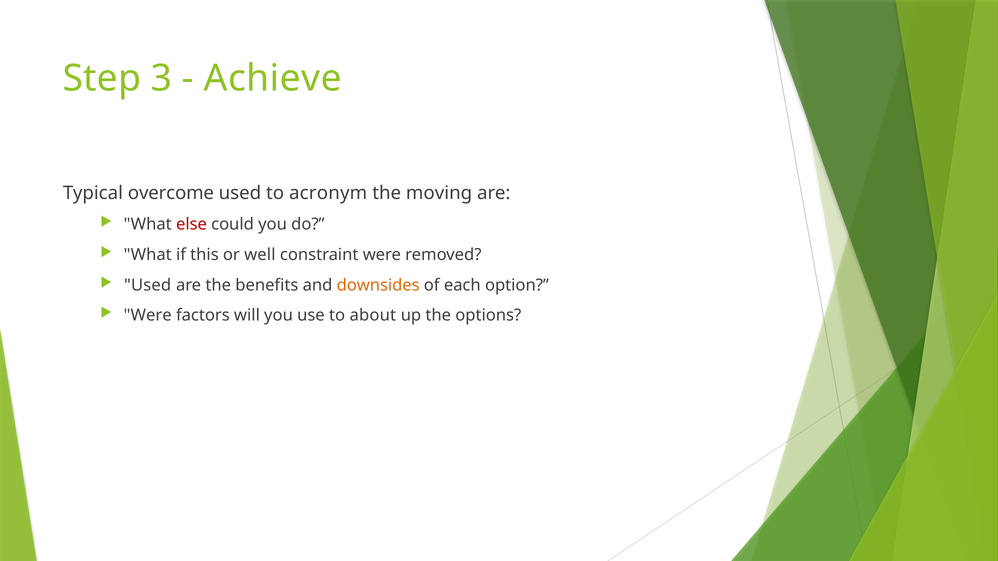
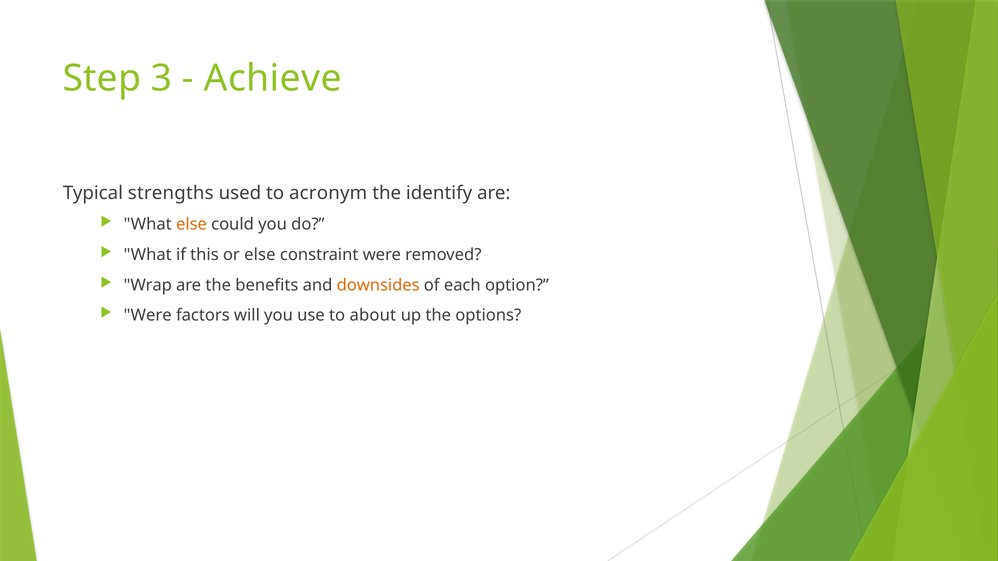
overcome: overcome -> strengths
moving: moving -> identify
else at (191, 225) colour: red -> orange
or well: well -> else
Used at (148, 285): Used -> Wrap
